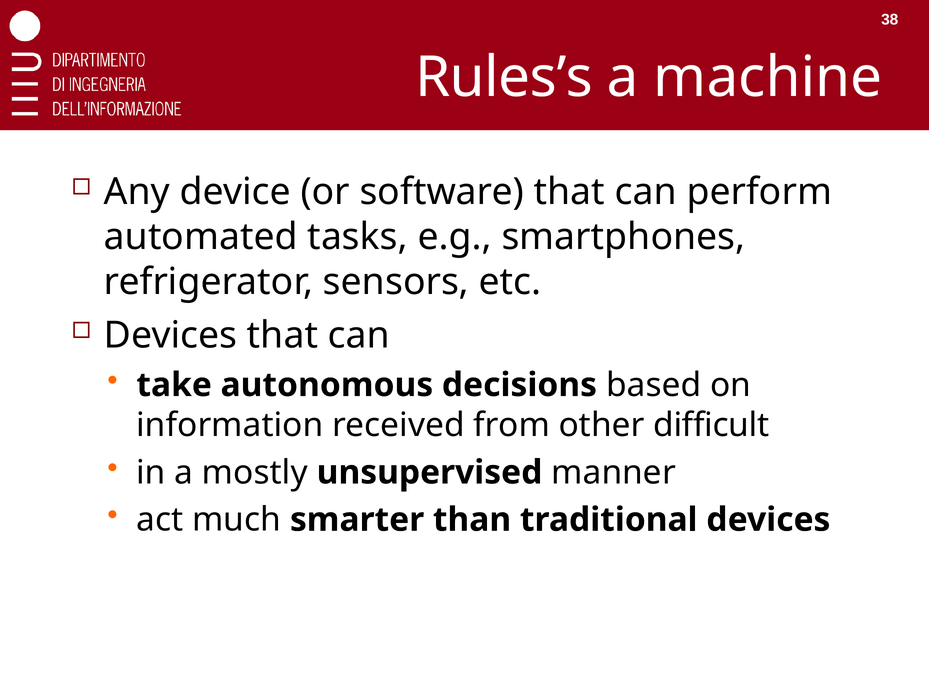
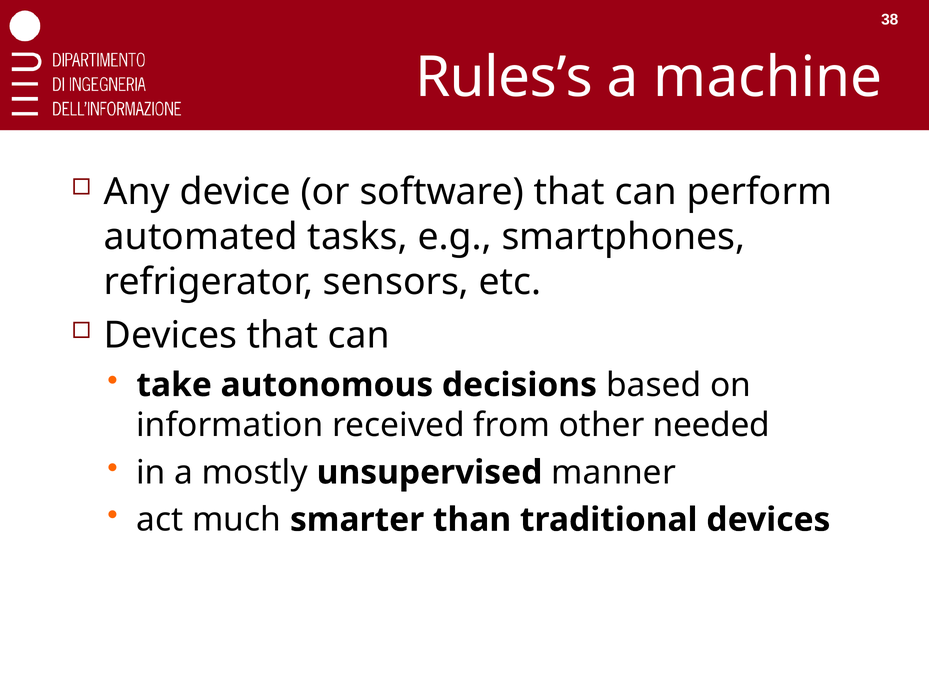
difficult: difficult -> needed
